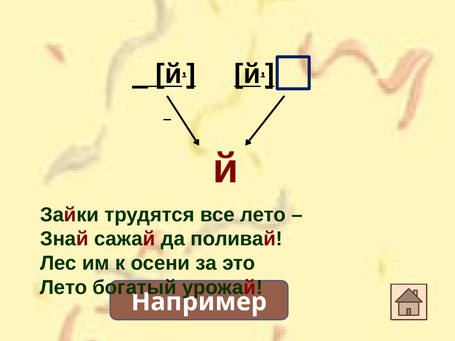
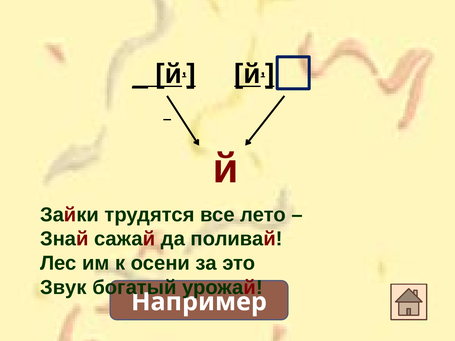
Лето at (64, 288): Лето -> Звук
